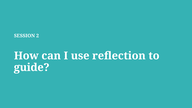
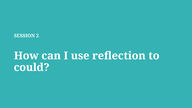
guide: guide -> could
